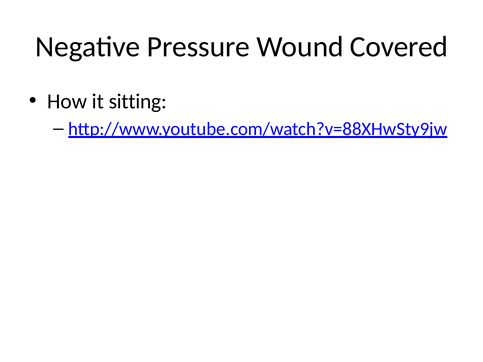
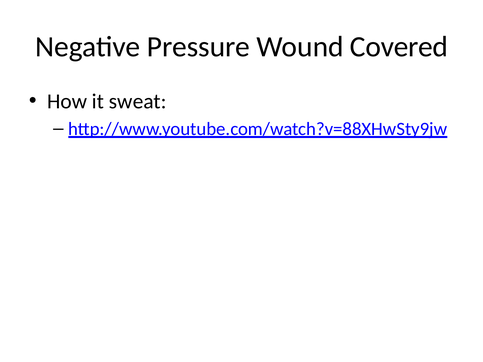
sitting: sitting -> sweat
